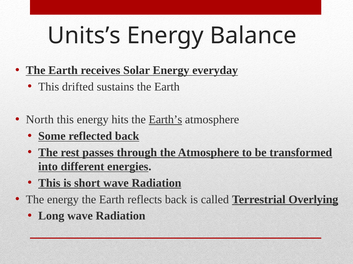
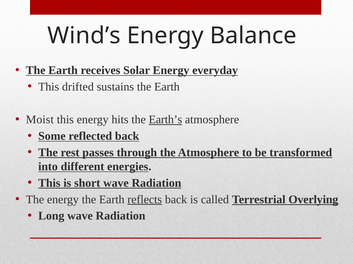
Units’s: Units’s -> Wind’s
North: North -> Moist
reflects underline: none -> present
